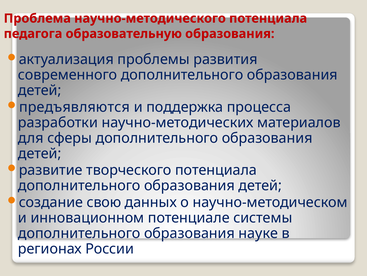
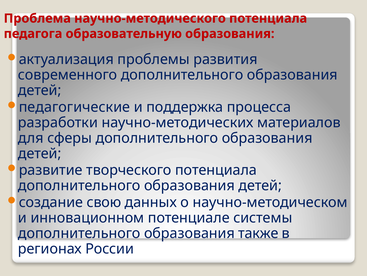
предъявляются: предъявляются -> педагогические
науке: науке -> также
